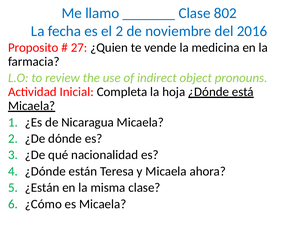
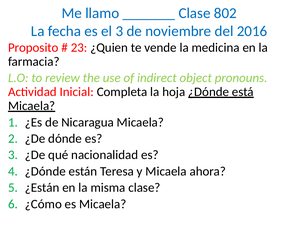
el 2: 2 -> 3
27: 27 -> 23
